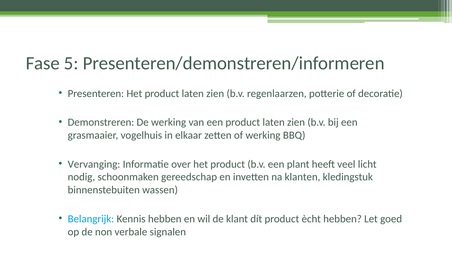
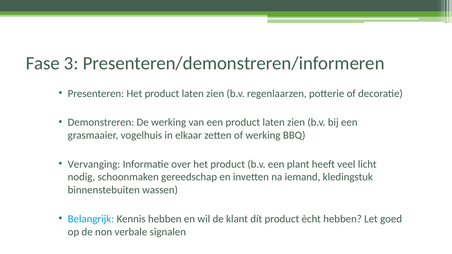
5: 5 -> 3
klanten: klanten -> iemand
